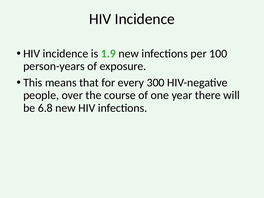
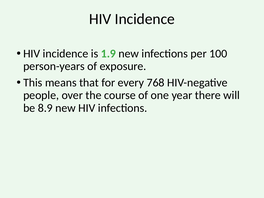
300: 300 -> 768
6.8: 6.8 -> 8.9
